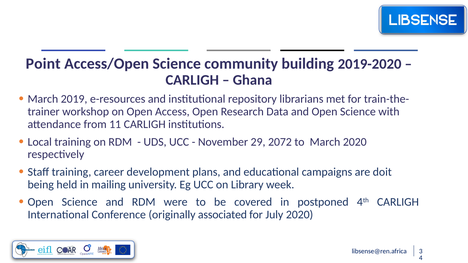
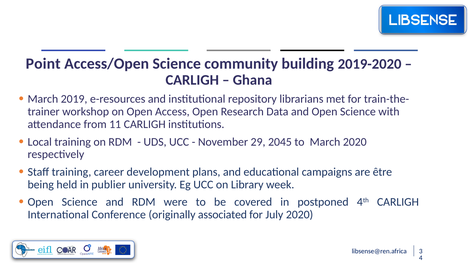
2072: 2072 -> 2045
doit: doit -> être
mailing: mailing -> publier
